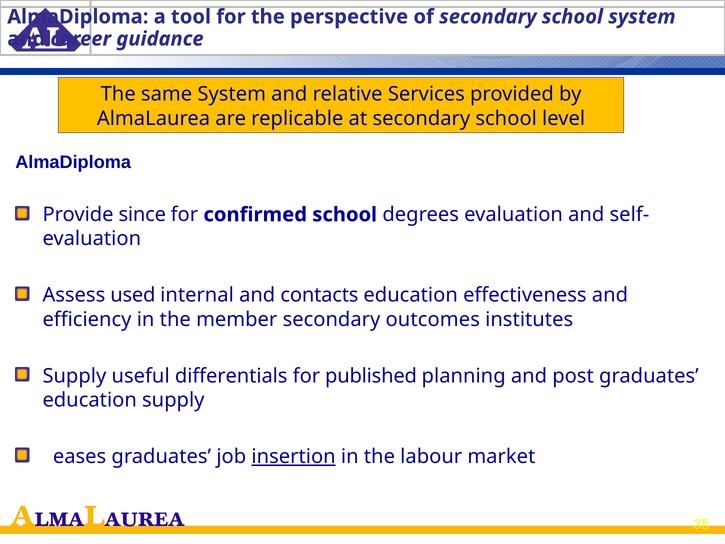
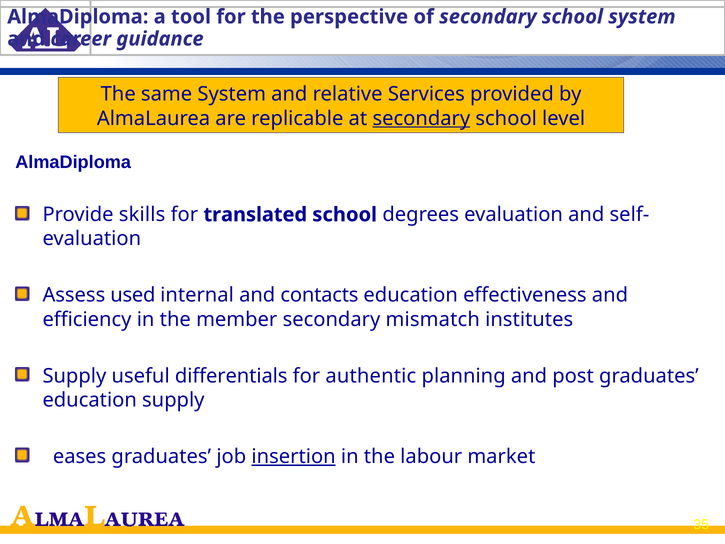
secondary at (421, 118) underline: none -> present
since: since -> skills
confirmed: confirmed -> translated
outcomes: outcomes -> mismatch
published: published -> authentic
